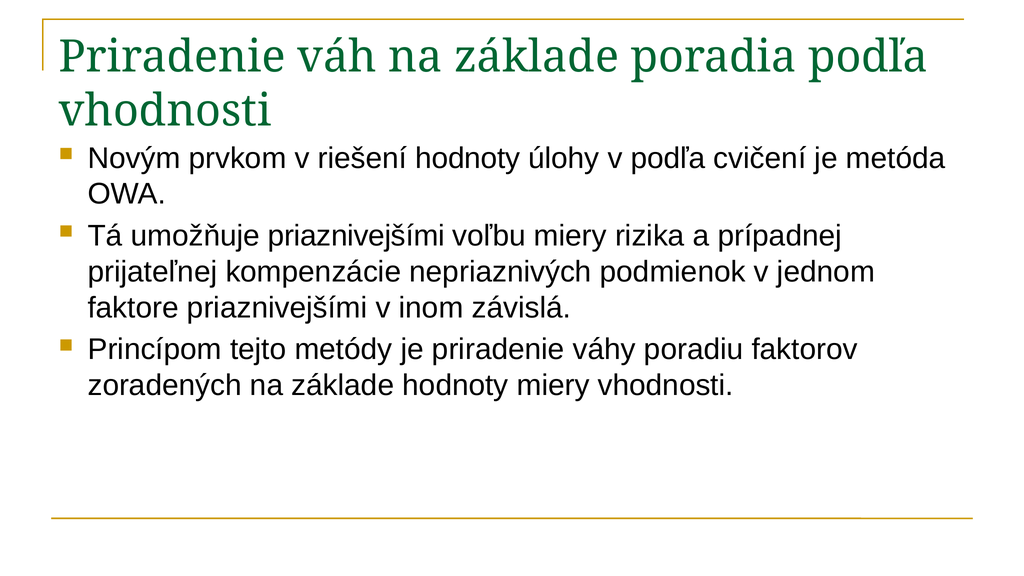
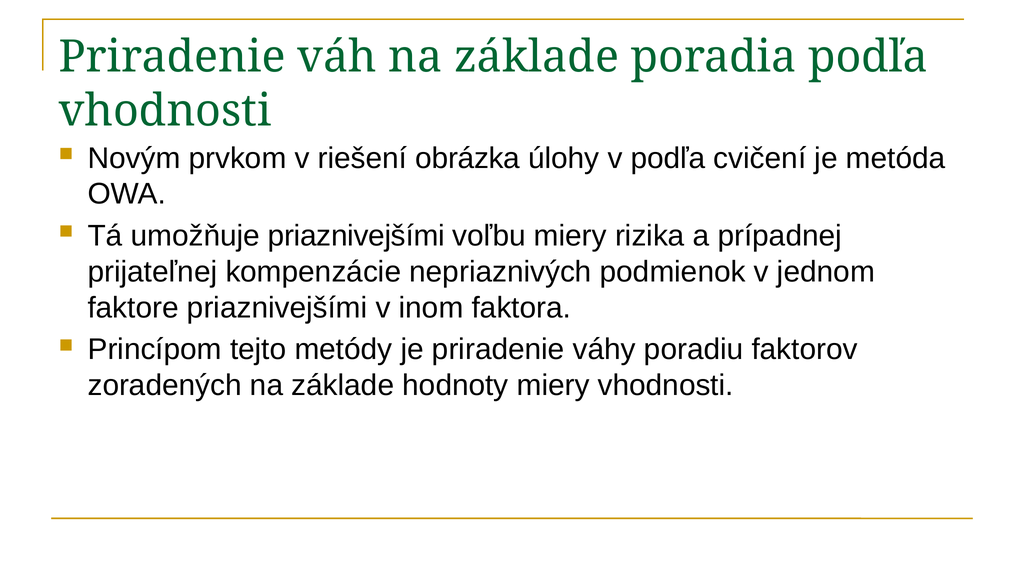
riešení hodnoty: hodnoty -> obrázka
závislá: závislá -> faktora
